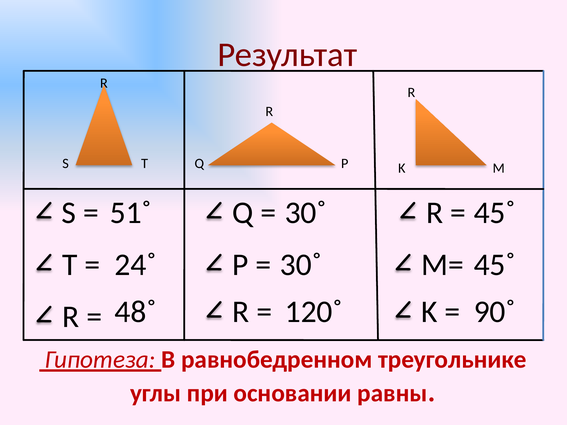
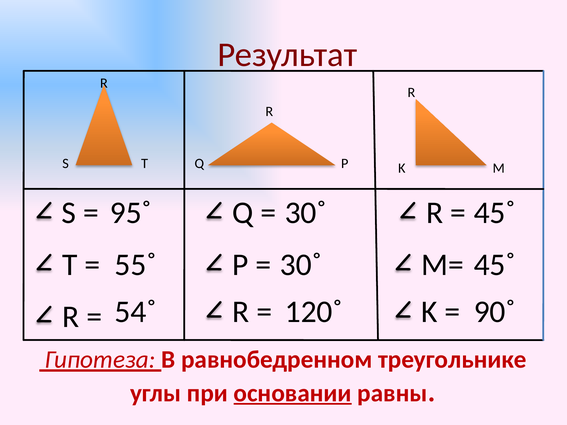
51˚: 51˚ -> 95˚
24˚: 24˚ -> 55˚
48˚: 48˚ -> 54˚
основании underline: none -> present
